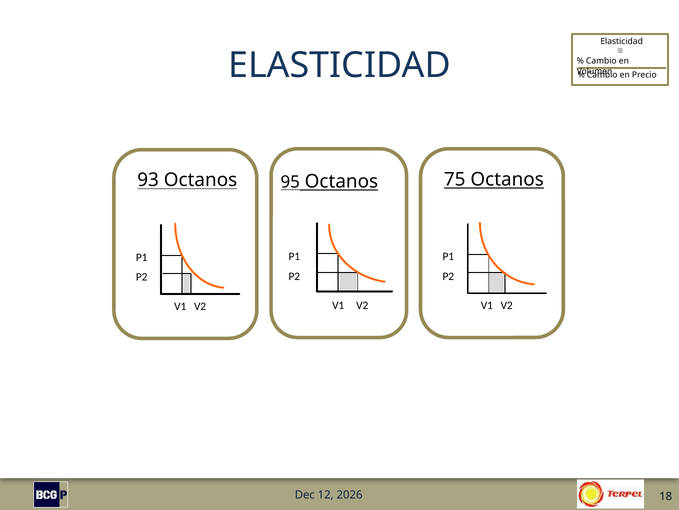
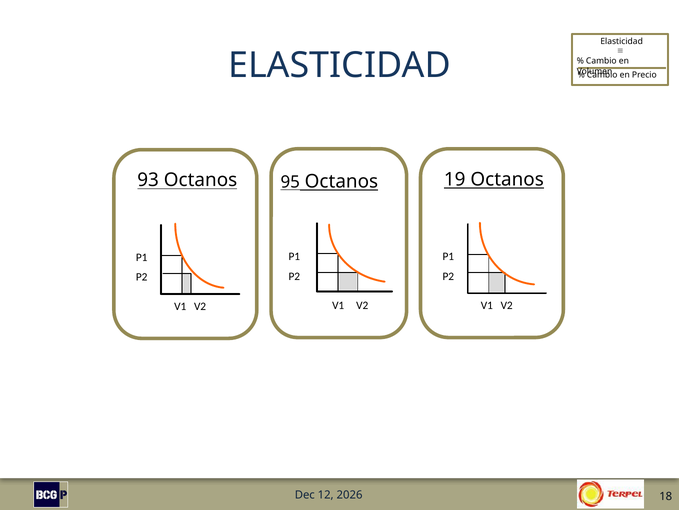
75: 75 -> 19
